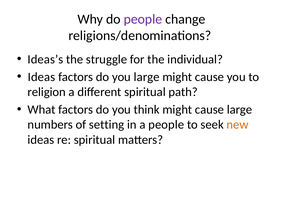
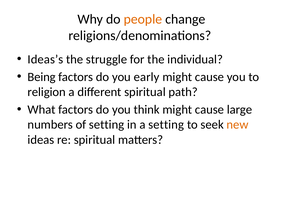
people at (143, 19) colour: purple -> orange
Ideas at (41, 77): Ideas -> Being
you large: large -> early
a people: people -> setting
